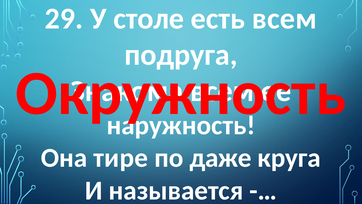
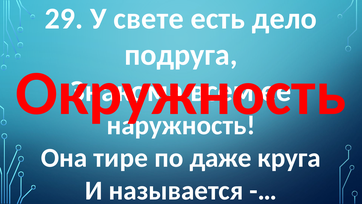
столе: столе -> свете
есть всем: всем -> дело
